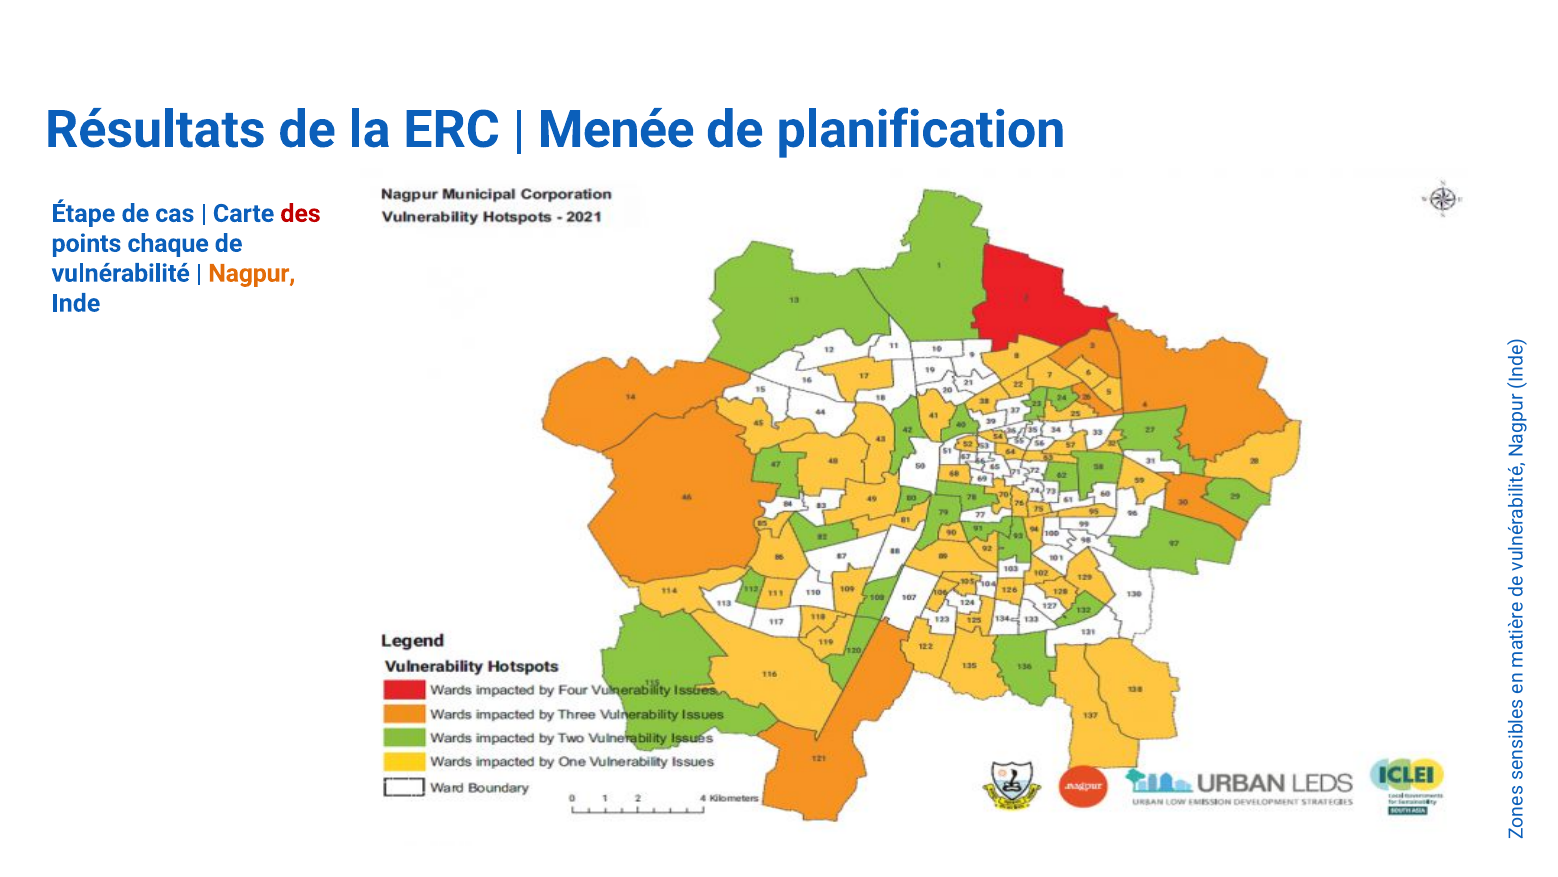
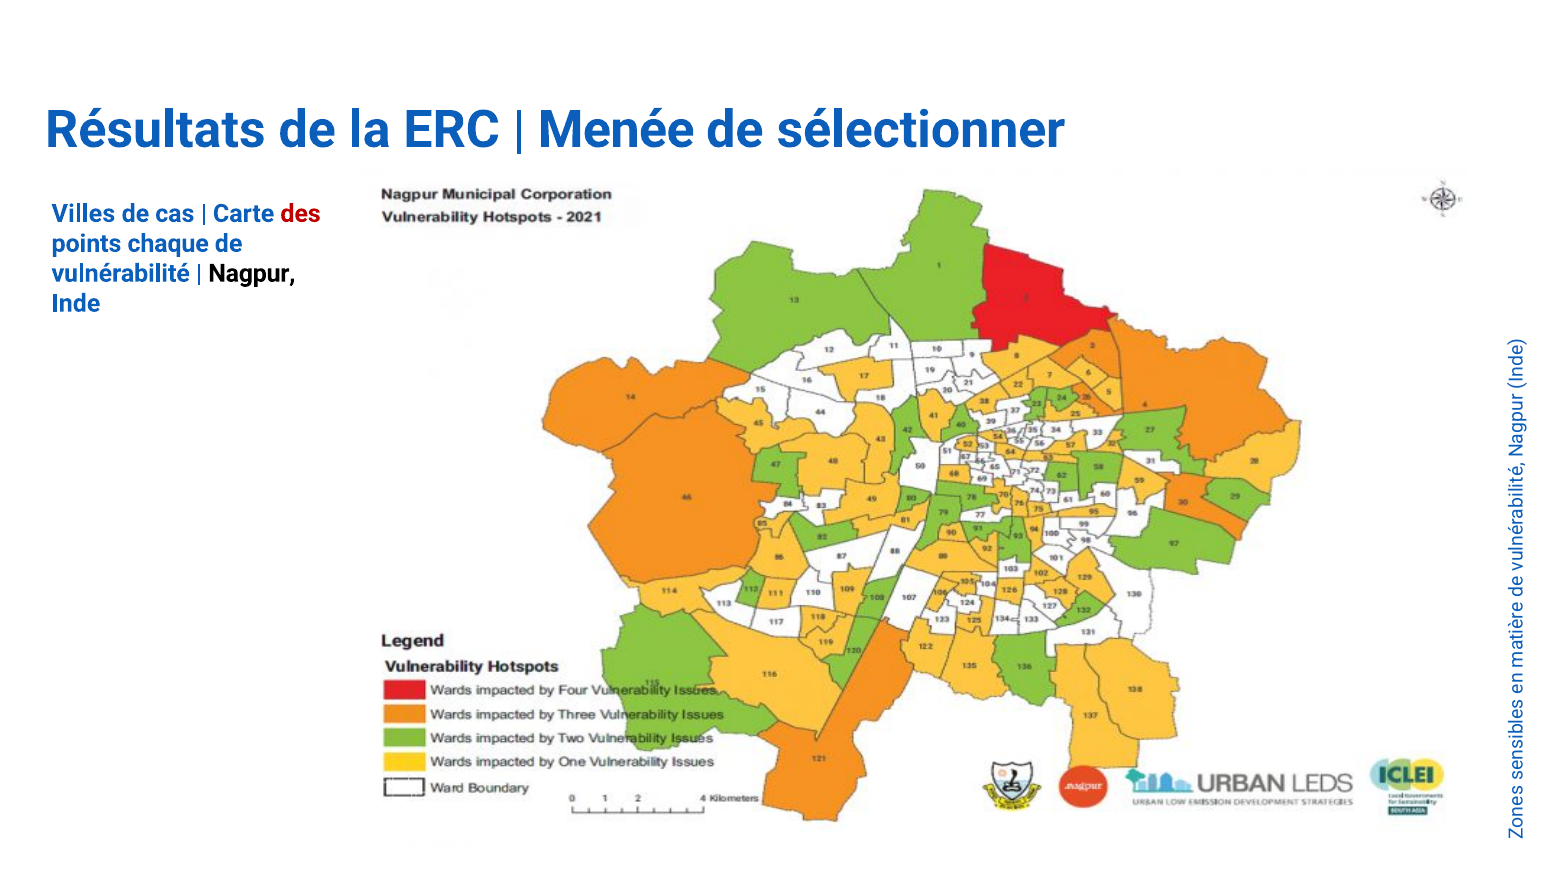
planification: planification -> sélectionner
Étape: Étape -> Villes
Nagpur colour: orange -> black
